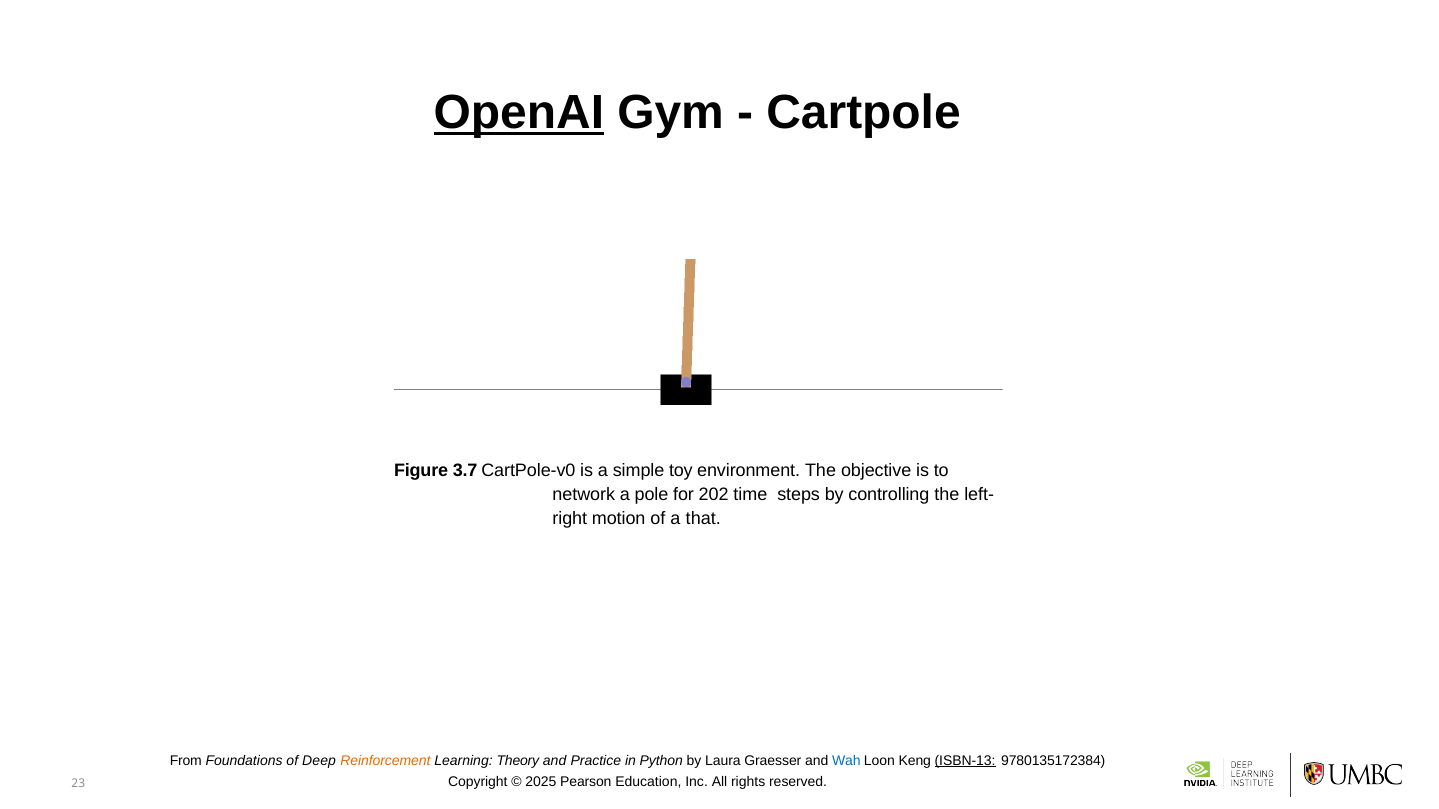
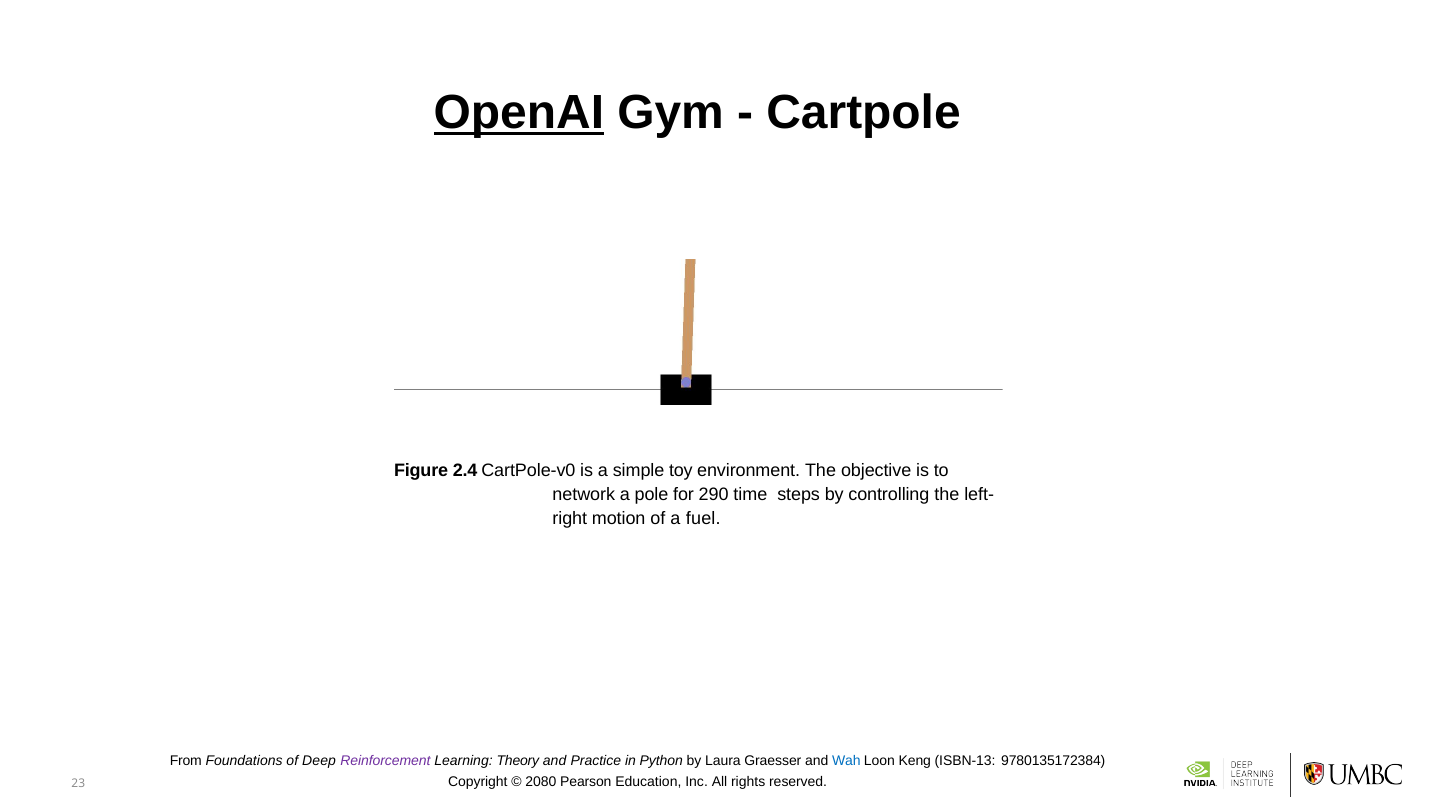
3.7: 3.7 -> 2.4
202: 202 -> 290
that: that -> fuel
Reinforcement colour: orange -> purple
ISBN-13 underline: present -> none
2025: 2025 -> 2080
